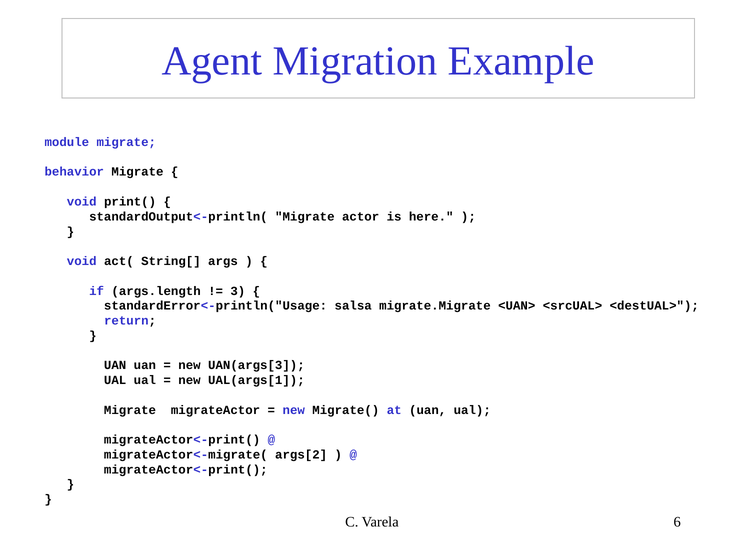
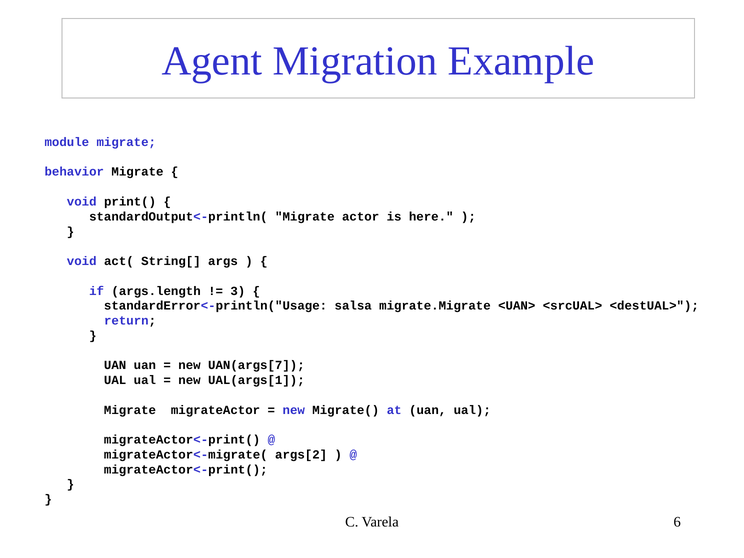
UAN(args[3: UAN(args[3 -> UAN(args[7
